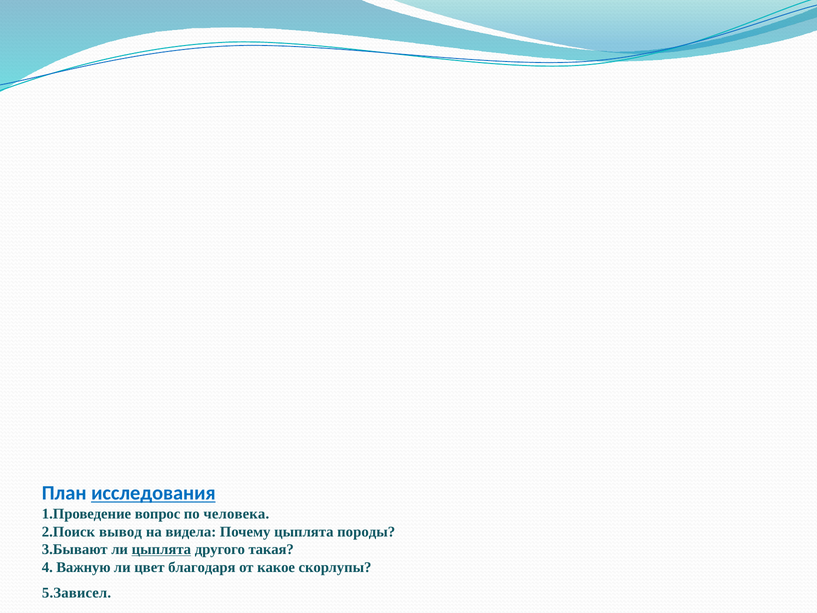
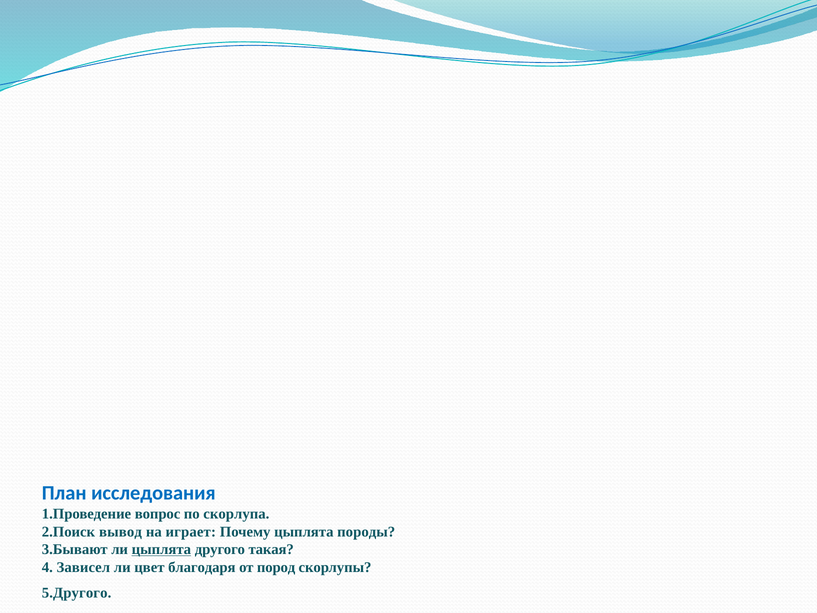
исследования underline: present -> none
человека: человека -> скорлупа
видела: видела -> играет
Важную: Важную -> Зависел
какое: какое -> пород
5.Зависел: 5.Зависел -> 5.Другого
